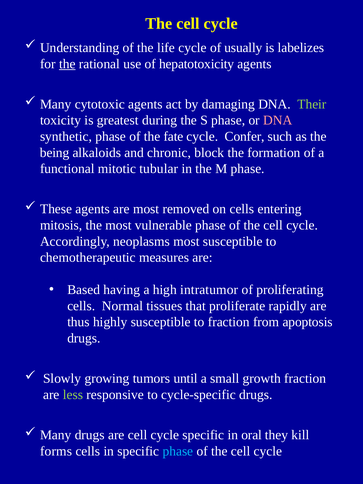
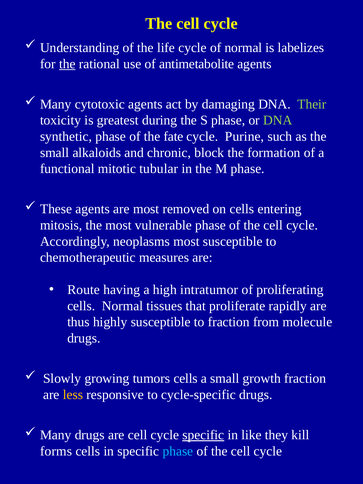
of usually: usually -> normal
hepatotoxicity: hepatotoxicity -> antimetabolite
DNA at (278, 120) colour: pink -> light green
Confer: Confer -> Purine
being at (55, 153): being -> small
Based: Based -> Route
apoptosis: apoptosis -> molecule
tumors until: until -> cells
less colour: light green -> yellow
specific at (203, 435) underline: none -> present
oral: oral -> like
